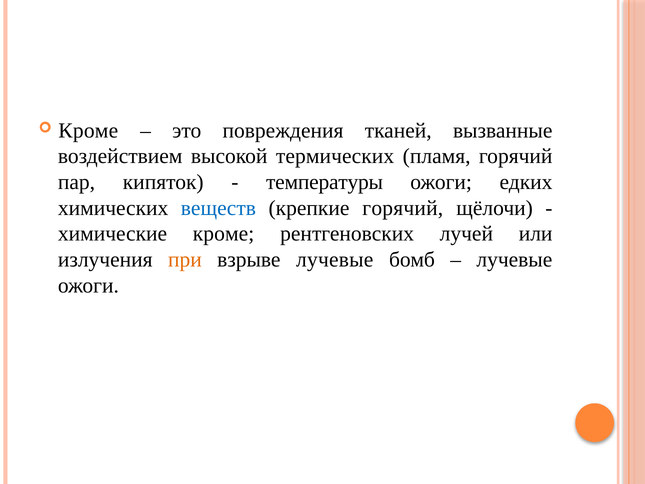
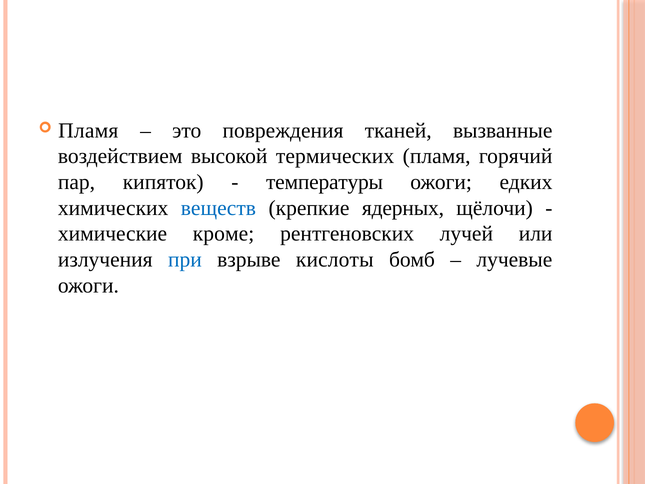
Кроме at (88, 130): Кроме -> Пламя
крепкие горячий: горячий -> ядерных
при colour: orange -> blue
взрыве лучевые: лучевые -> кислоты
